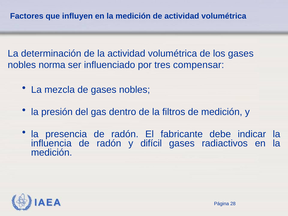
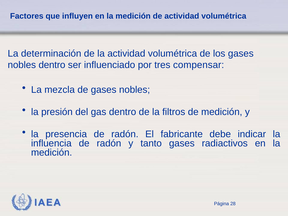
nobles norma: norma -> dentro
difícil: difícil -> tanto
